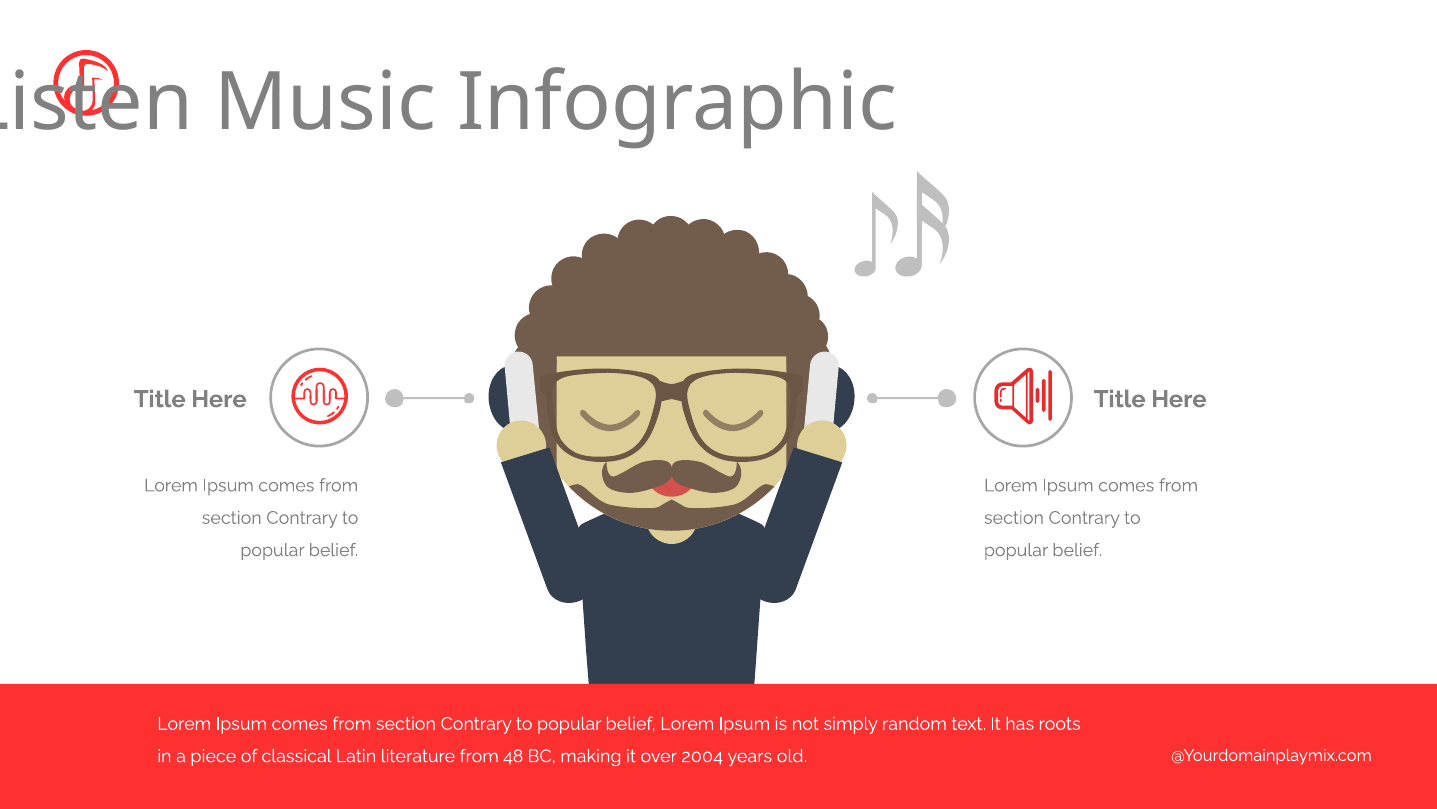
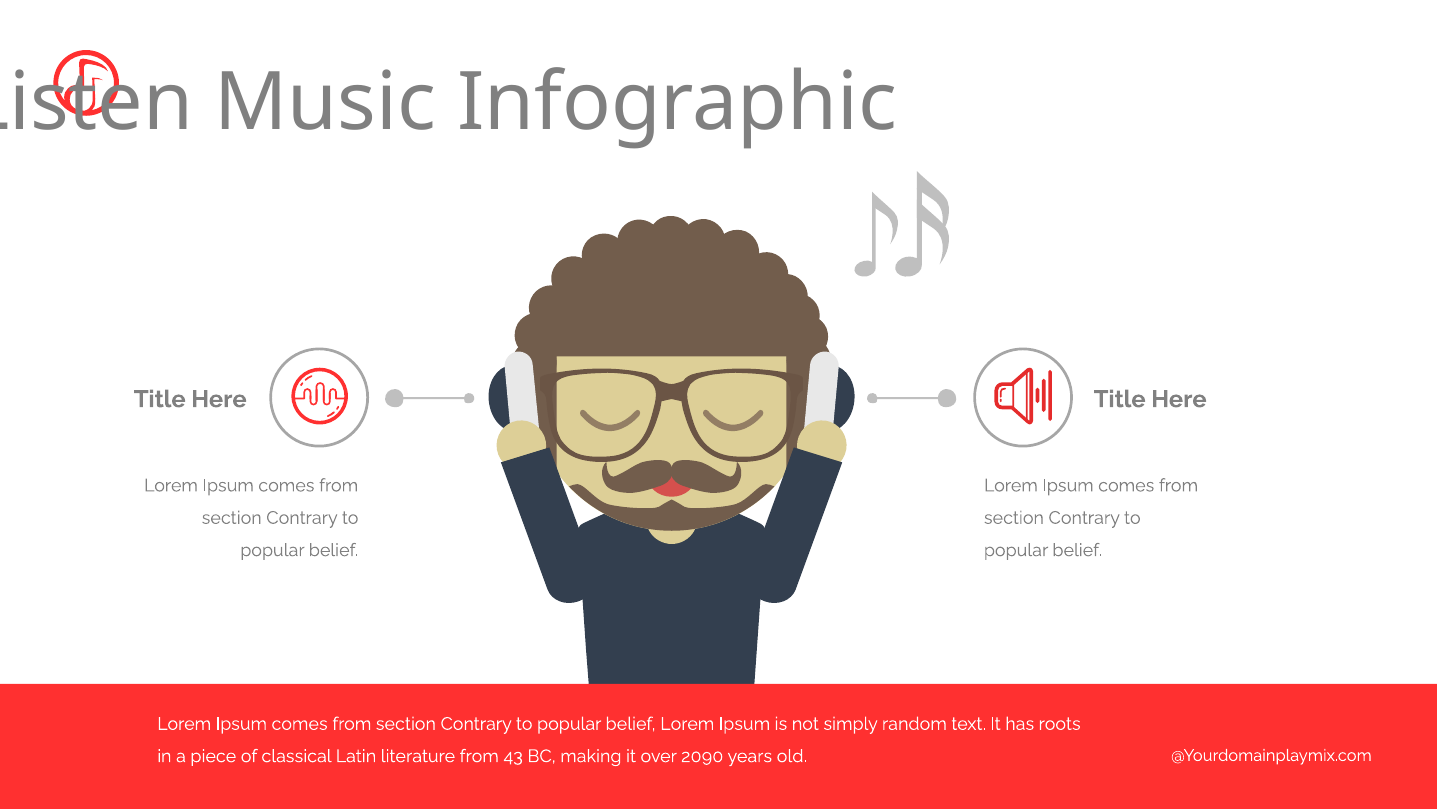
48: 48 -> 43
2004: 2004 -> 2090
